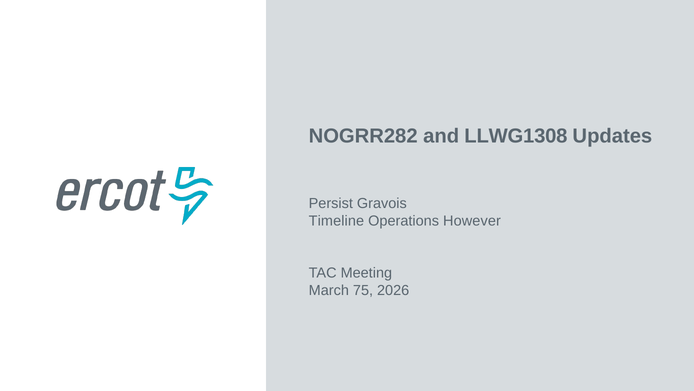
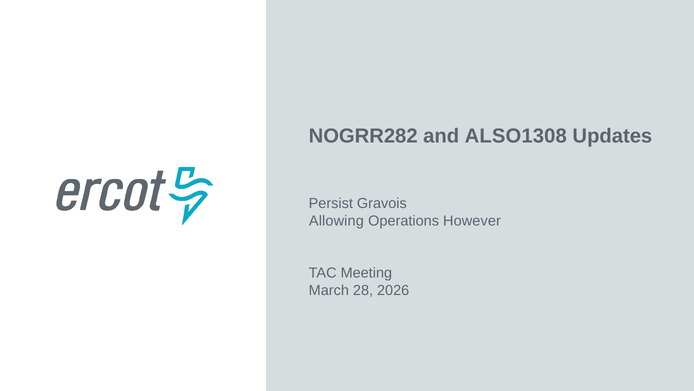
LLWG1308: LLWG1308 -> ALSO1308
Timeline: Timeline -> Allowing
75: 75 -> 28
